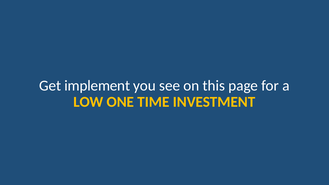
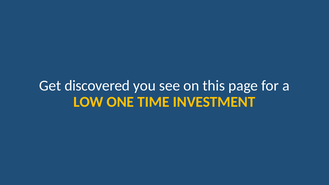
implement: implement -> discovered
